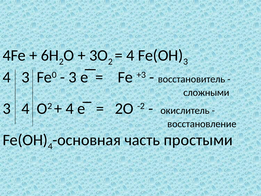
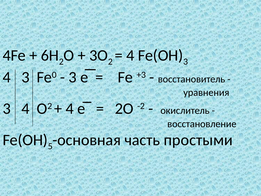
сложными: сложными -> уравнения
4 at (50, 146): 4 -> 5
